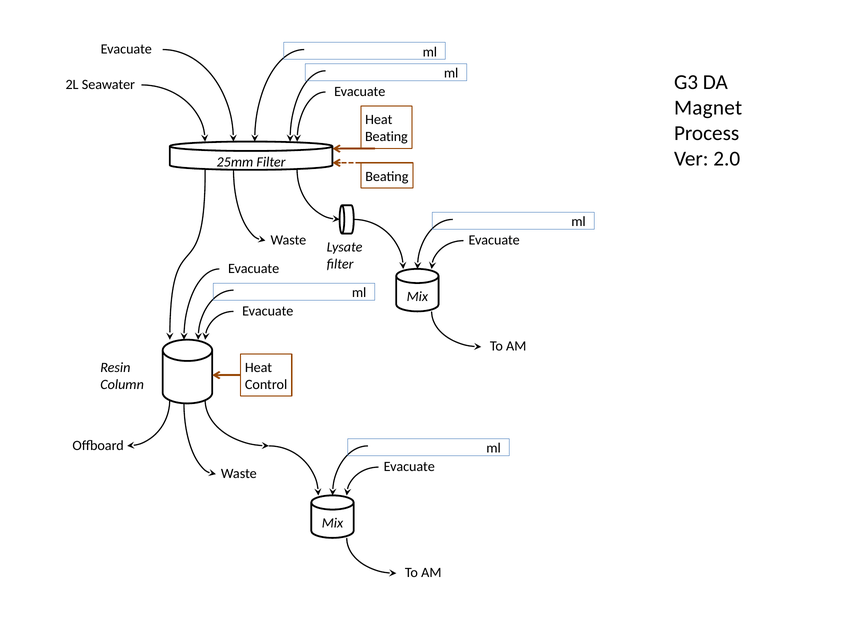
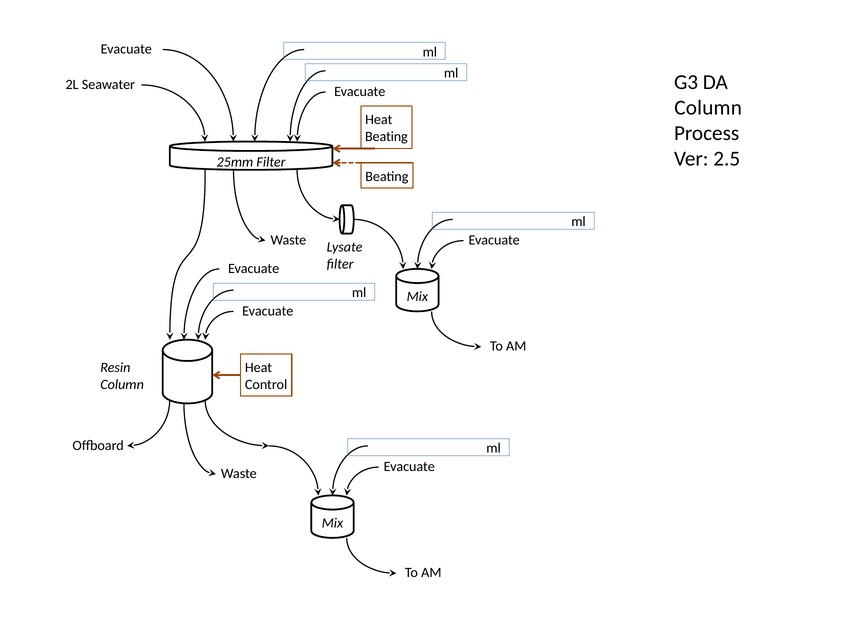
Magnet at (708, 108): Magnet -> Column
2.0: 2.0 -> 2.5
